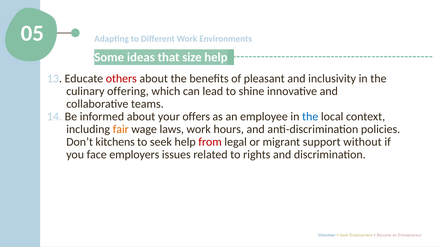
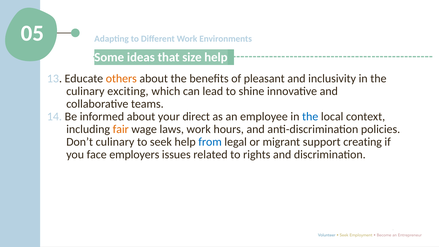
others colour: red -> orange
offering: offering -> exciting
offers: offers -> direct
Don’t kitchens: kitchens -> culinary
from colour: red -> blue
without: without -> creating
